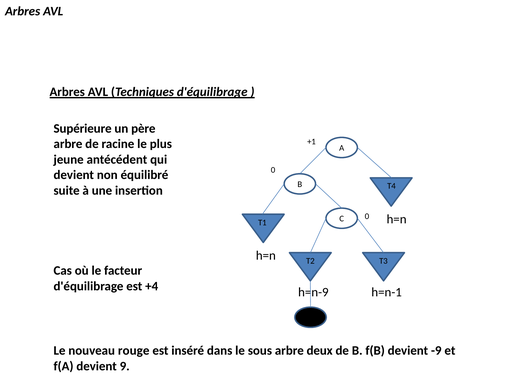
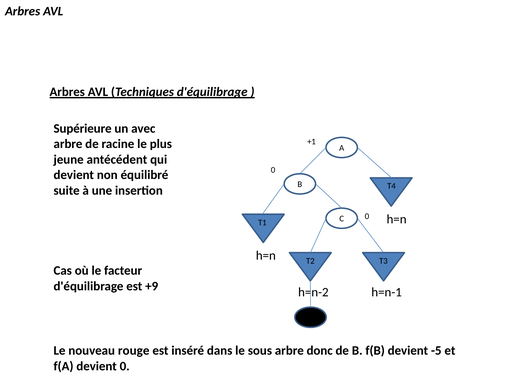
père: père -> avec
+4: +4 -> +9
h=n-9: h=n-9 -> h=n-2
deux: deux -> donc
-9: -9 -> -5
devient 9: 9 -> 0
